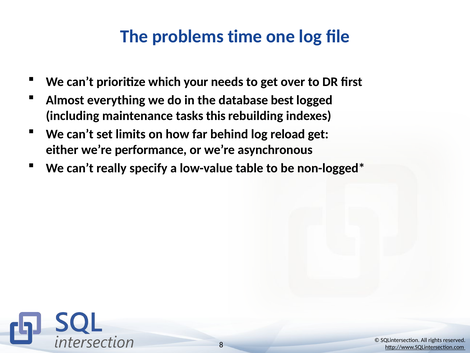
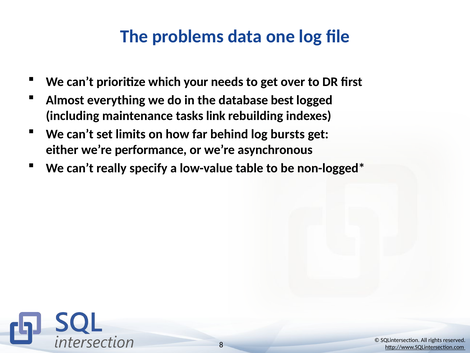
time: time -> data
this: this -> link
reload: reload -> bursts
